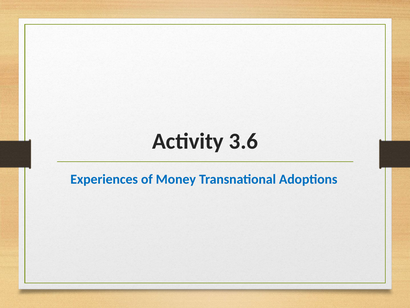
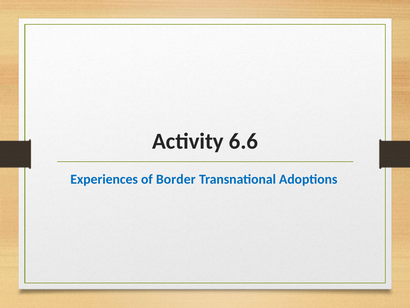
3.6: 3.6 -> 6.6
Money: Money -> Border
